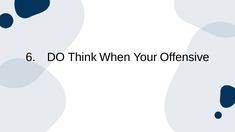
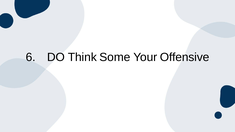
When: When -> Some
